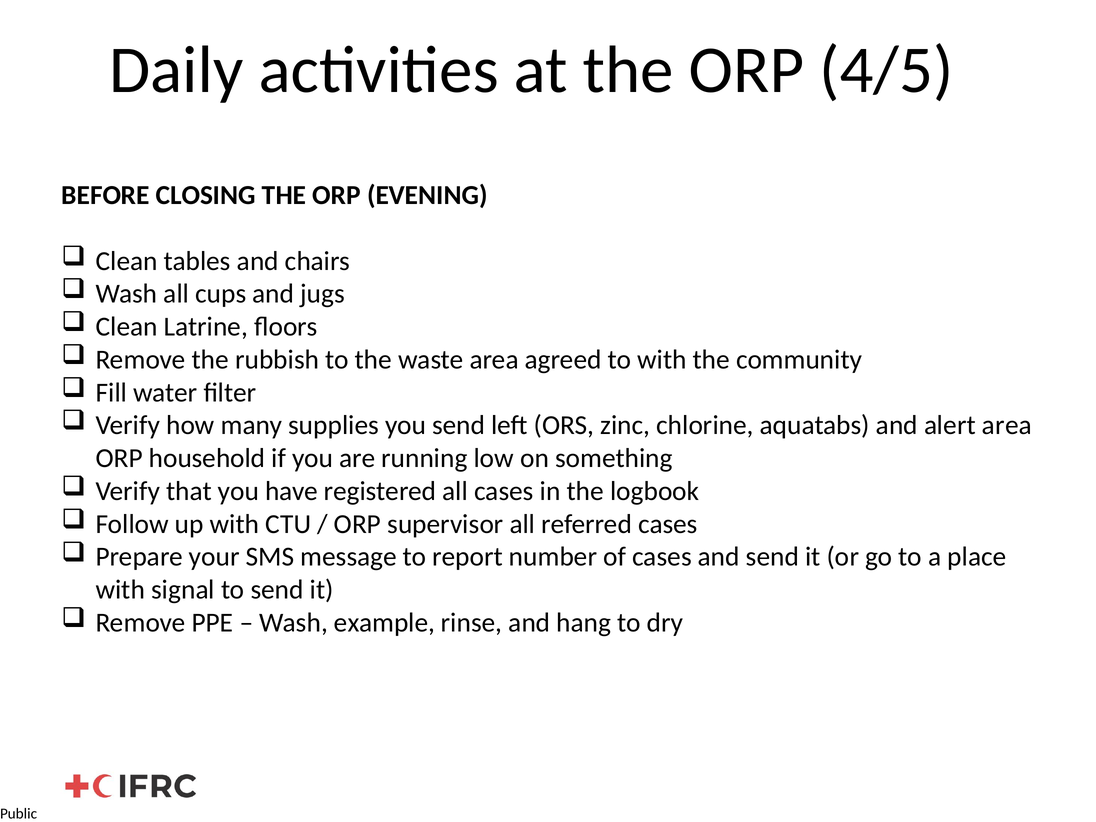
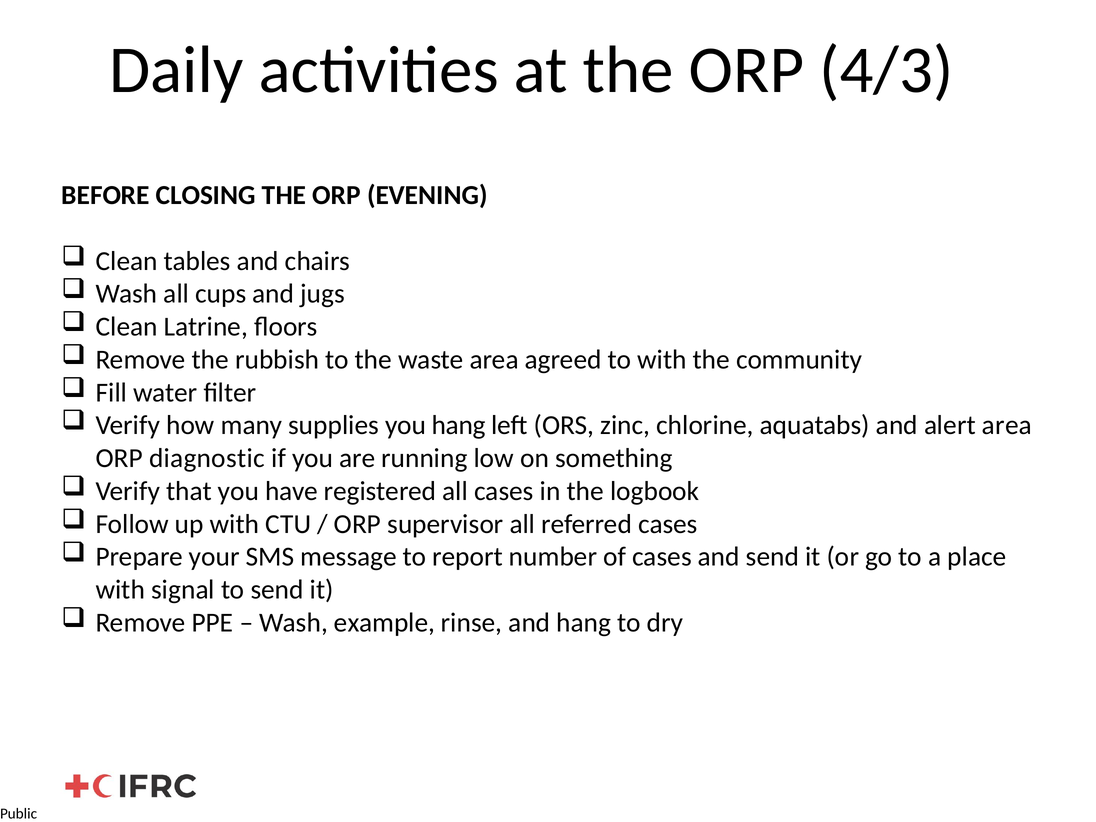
4/5: 4/5 -> 4/3
you send: send -> hang
household: household -> diagnostic
